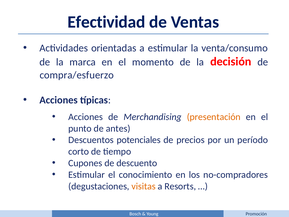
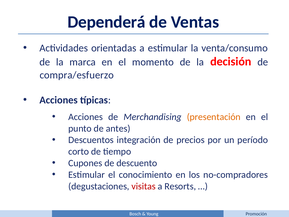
Efectividad: Efectividad -> Dependerá
potenciales: potenciales -> integración
visitas colour: orange -> red
